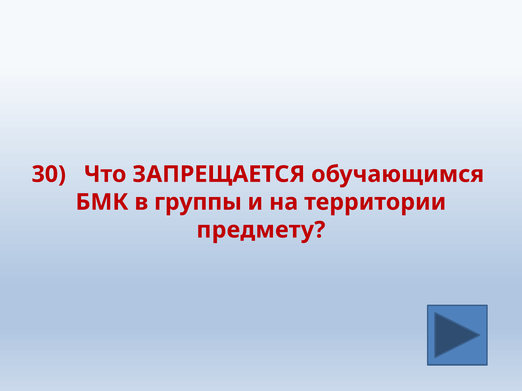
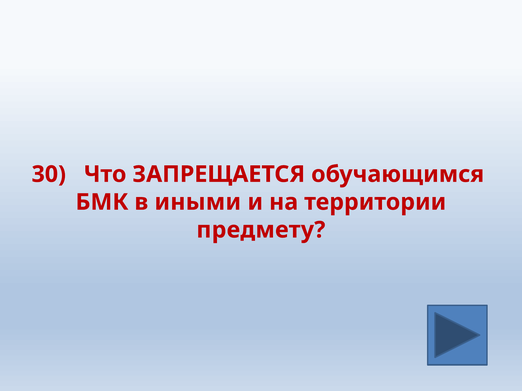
группы: группы -> иными
